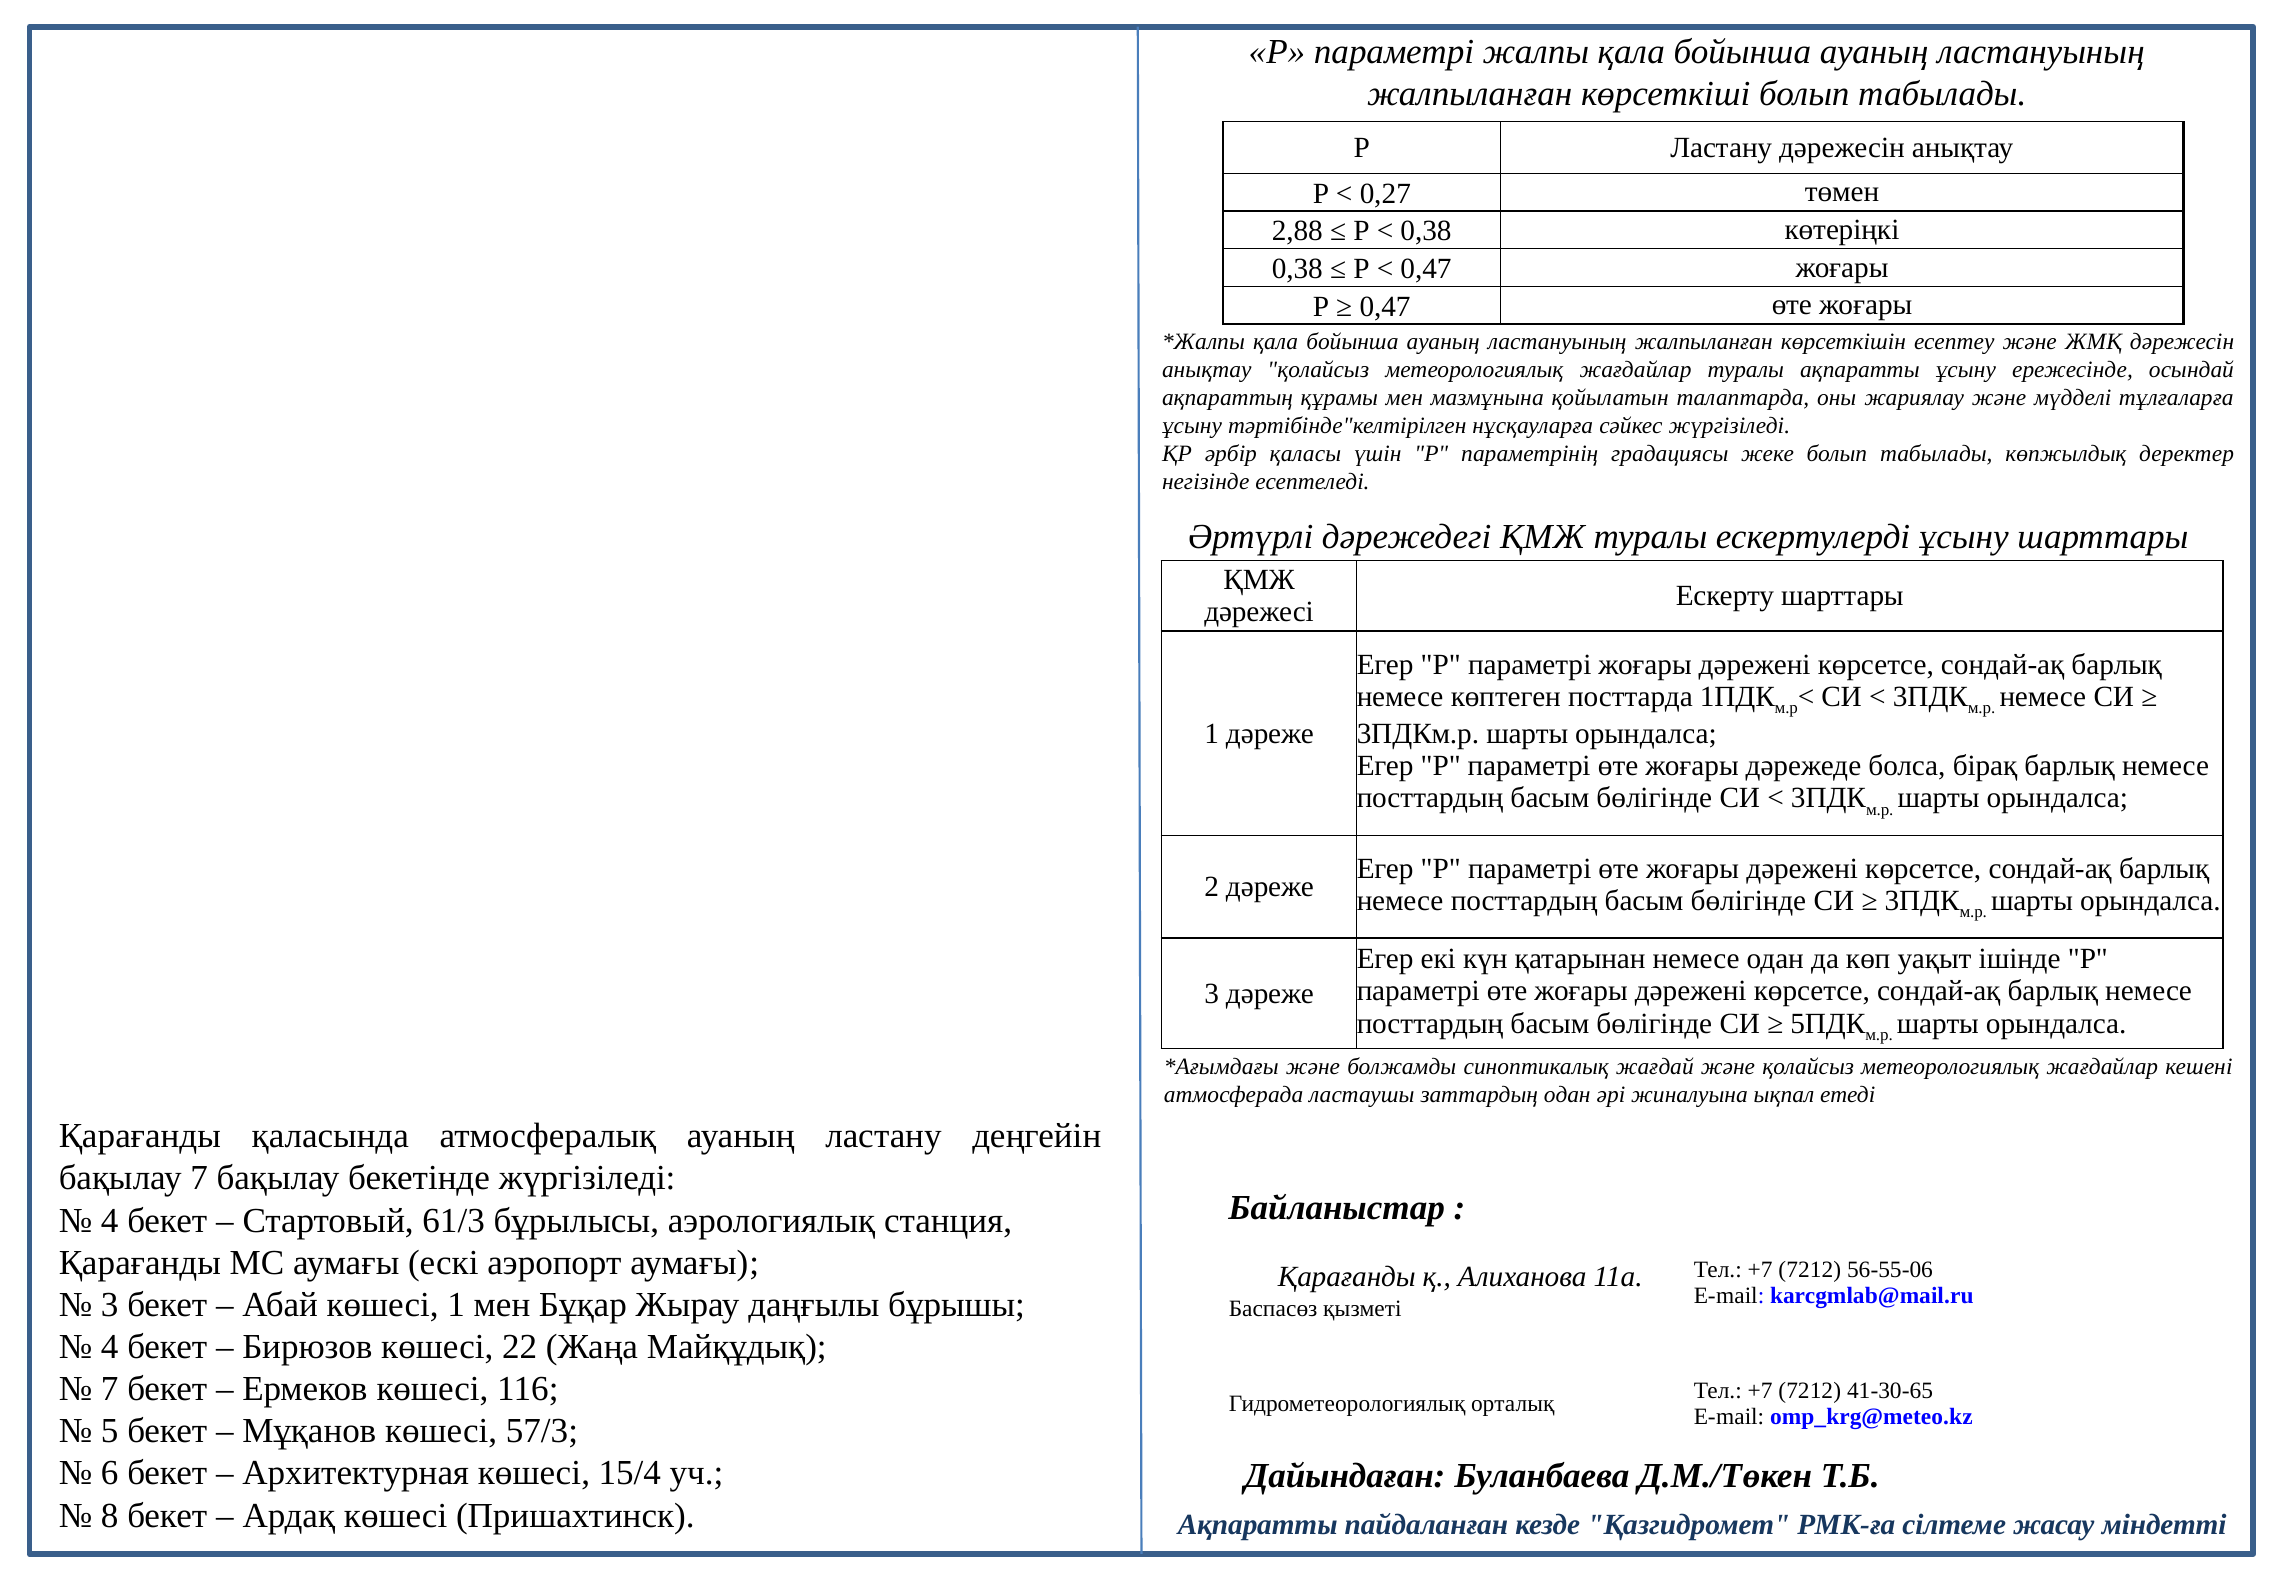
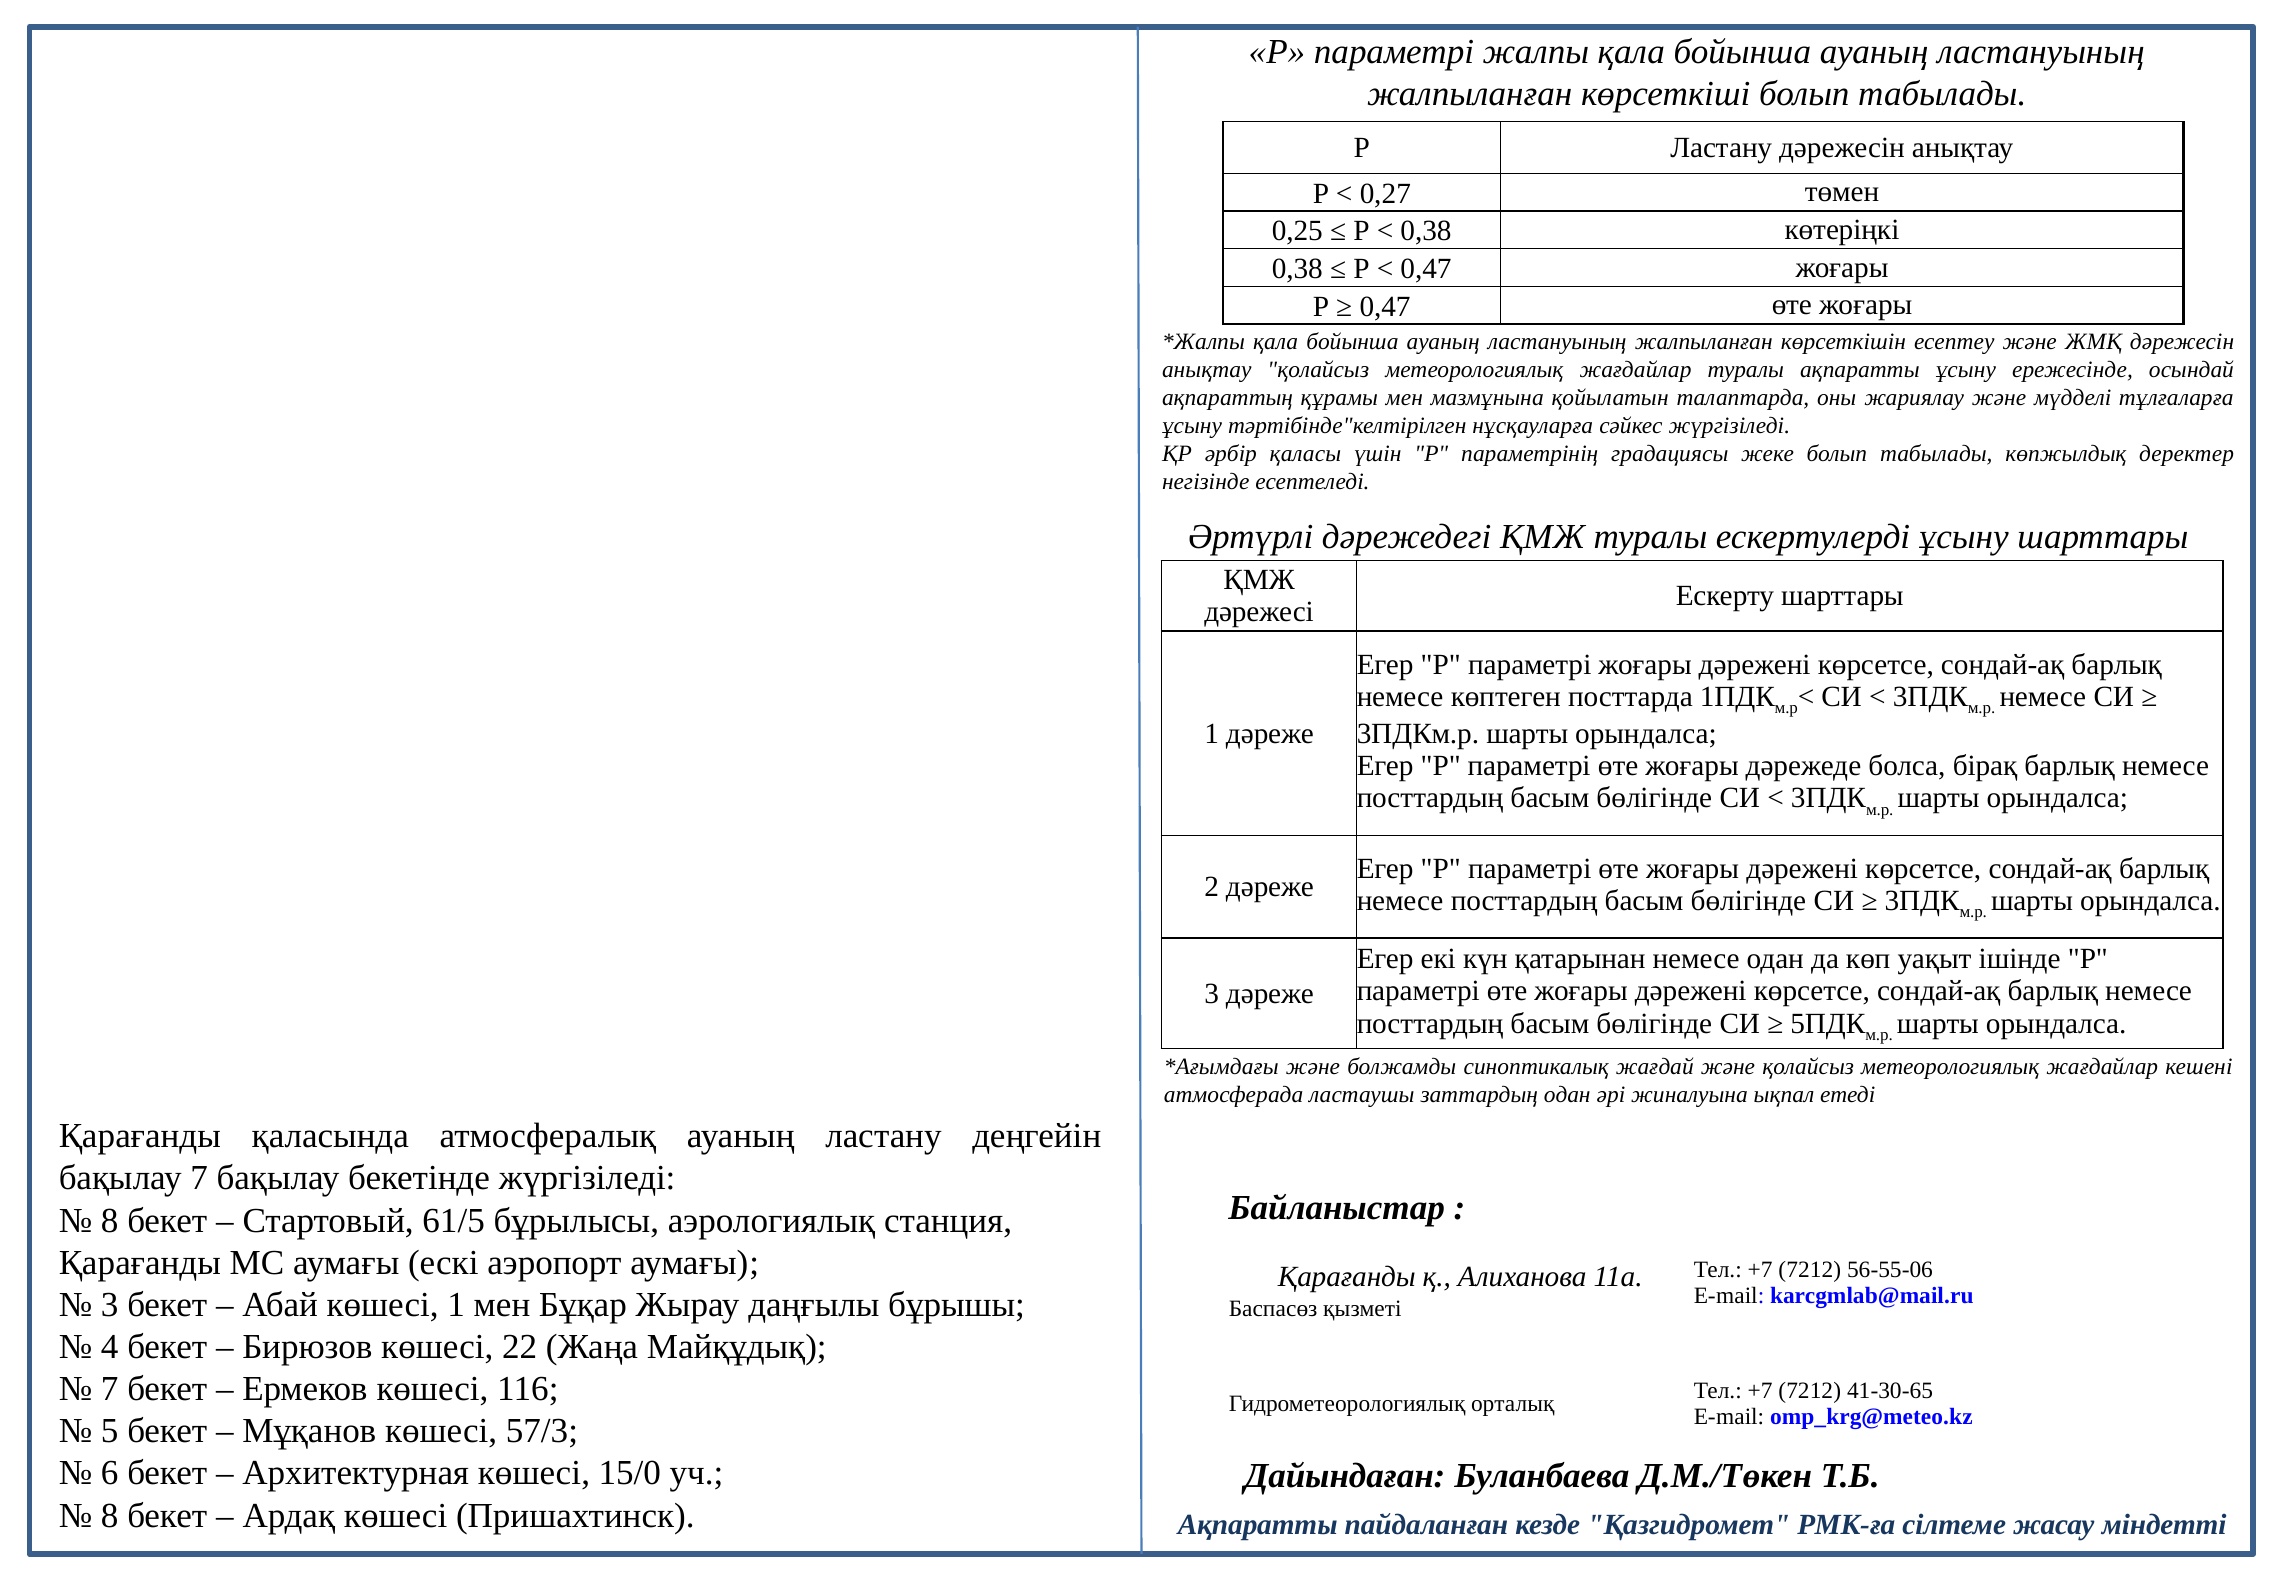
2,88: 2,88 -> 0,25
4 at (110, 1220): 4 -> 8
61/3: 61/3 -> 61/5
15/4: 15/4 -> 15/0
